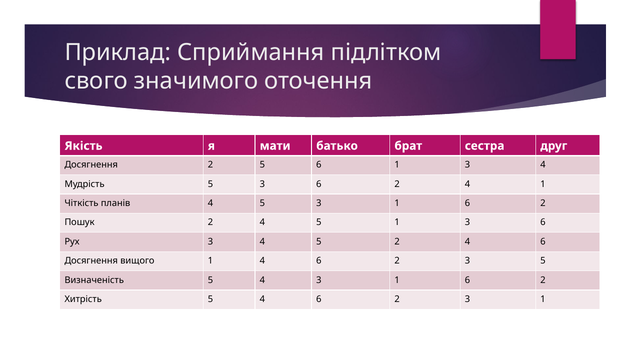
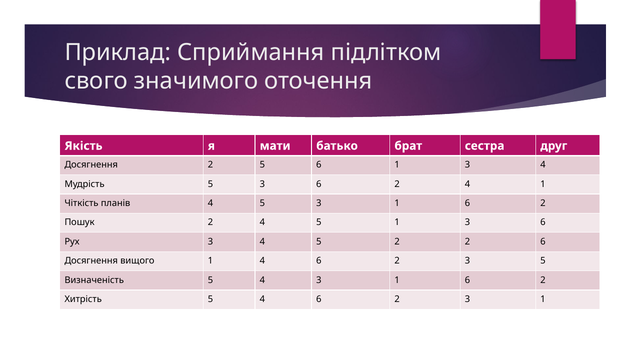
5 2 4: 4 -> 2
